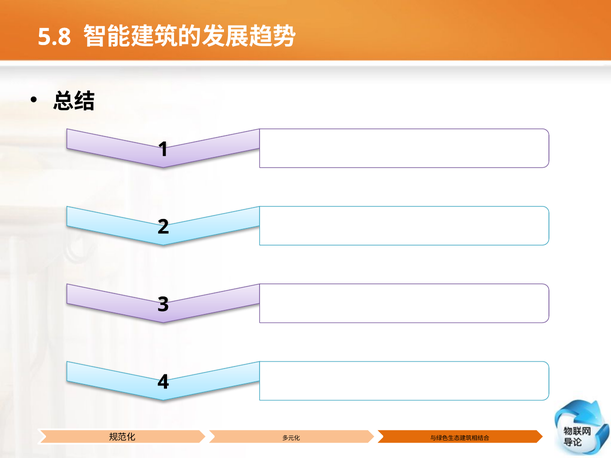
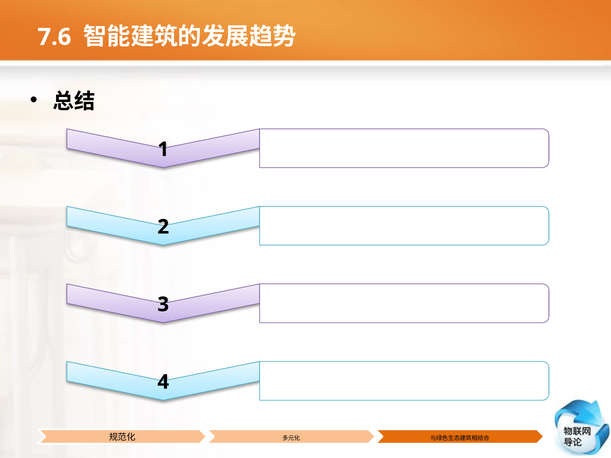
5.8: 5.8 -> 7.6
